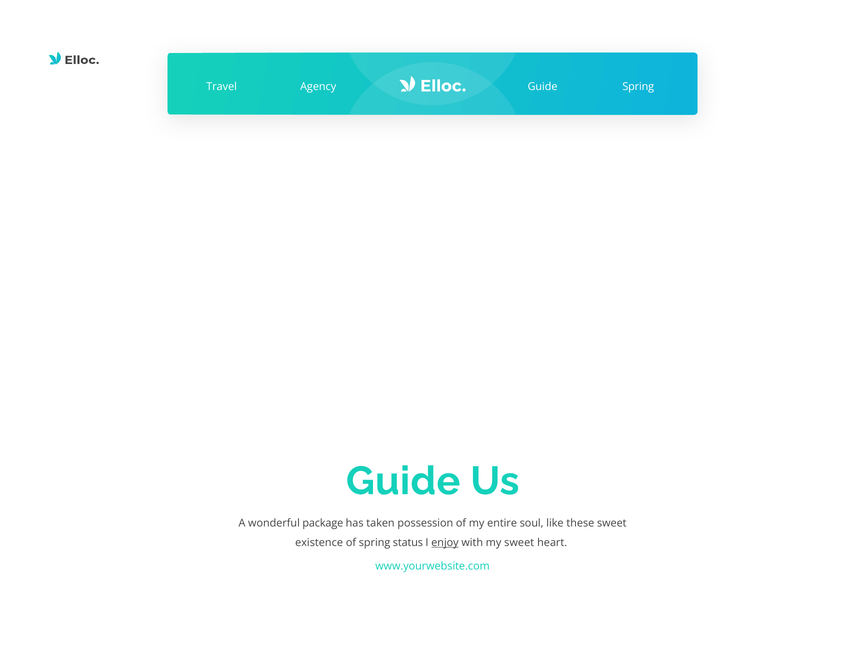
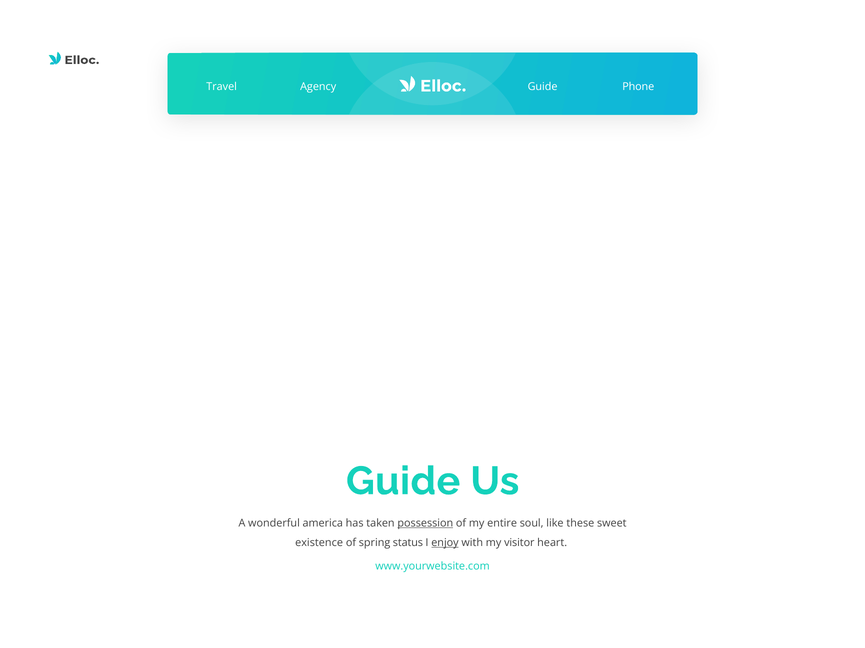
Guide Spring: Spring -> Phone
package: package -> america
possession underline: none -> present
my sweet: sweet -> visitor
